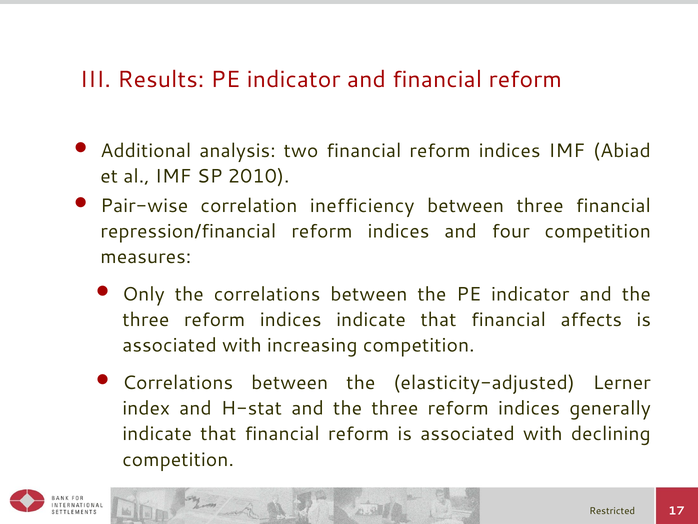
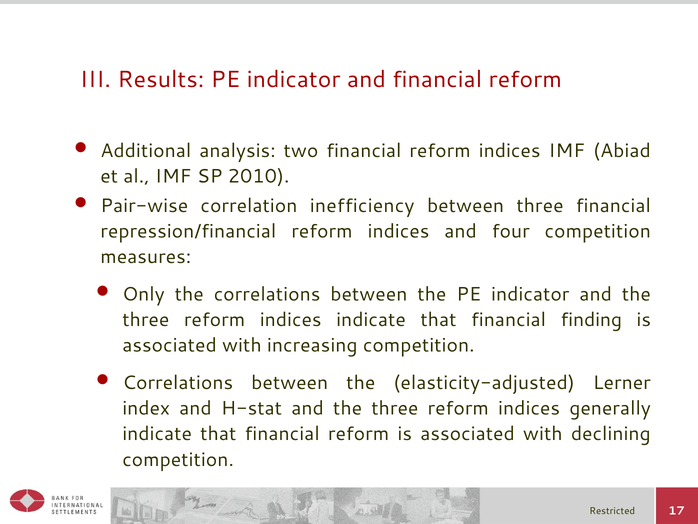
affects: affects -> finding
